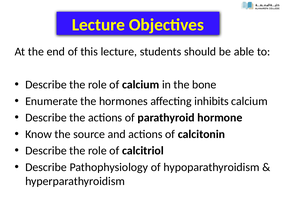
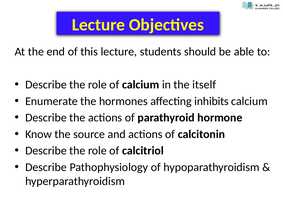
bone: bone -> itself
